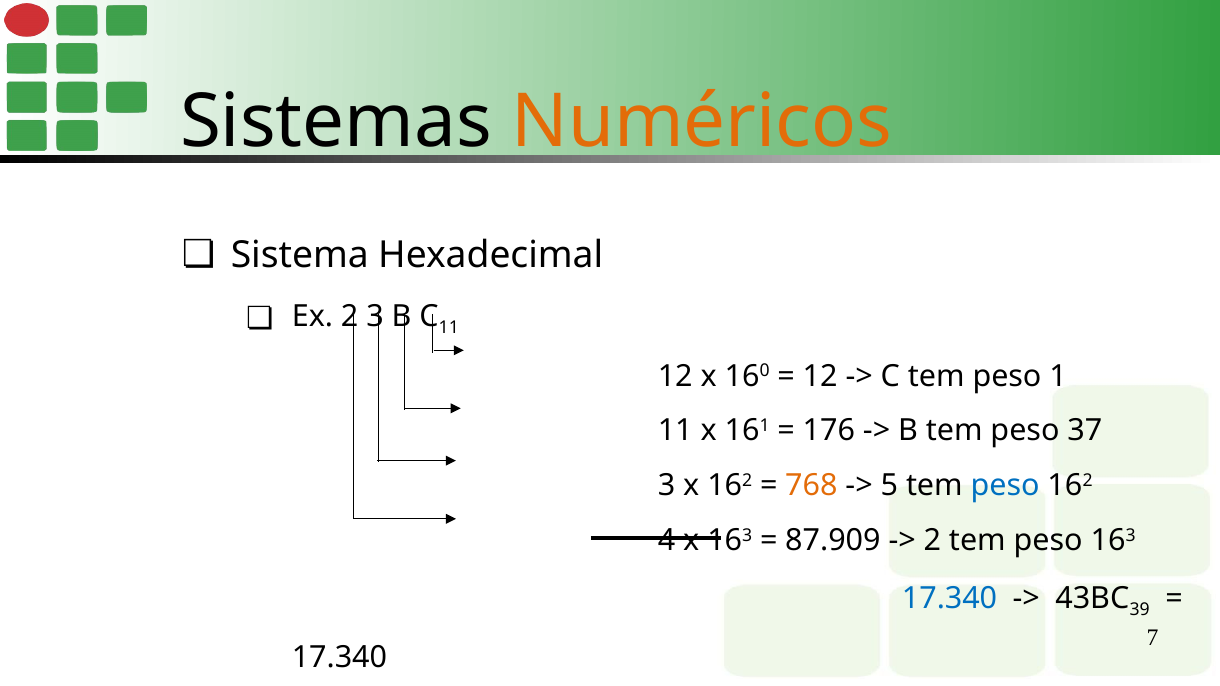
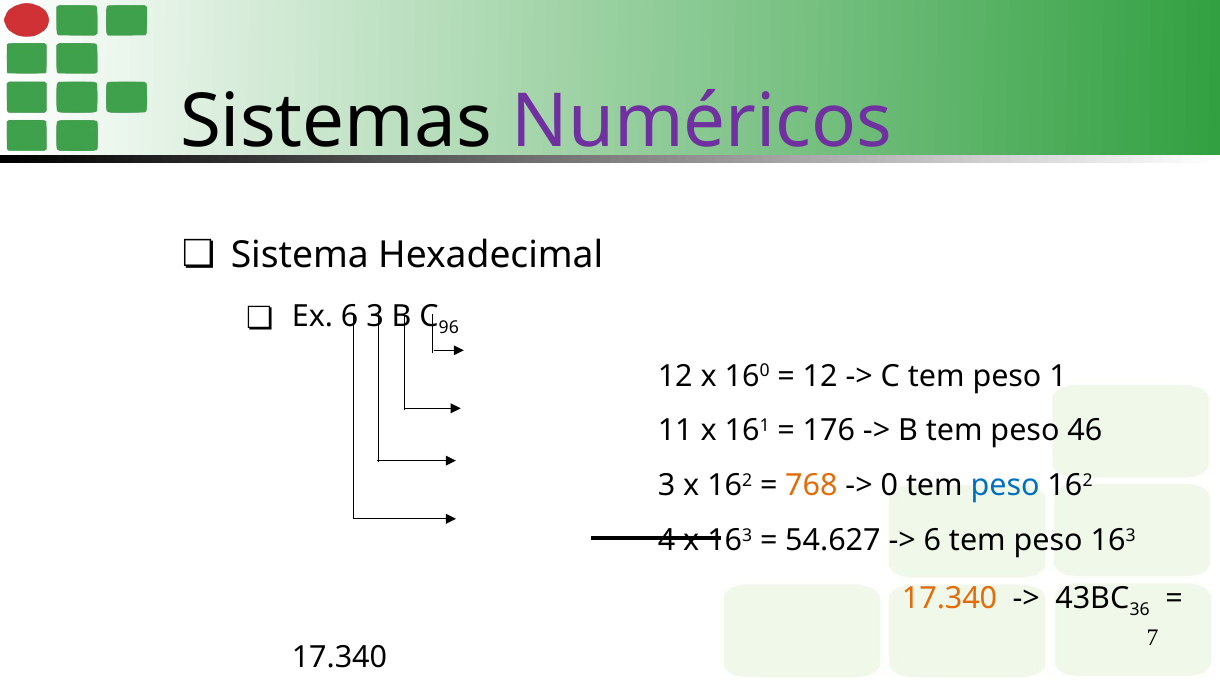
Numéricos colour: orange -> purple
Ex 2: 2 -> 6
C 11: 11 -> 96
37: 37 -> 46
5: 5 -> 0
87.909: 87.909 -> 54.627
2 at (932, 541): 2 -> 6
17.340 at (950, 598) colour: blue -> orange
39: 39 -> 36
